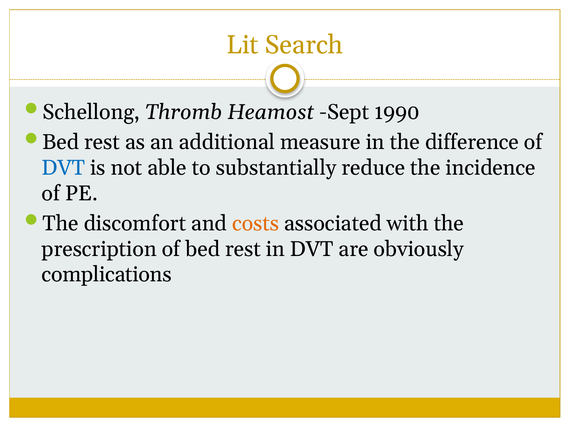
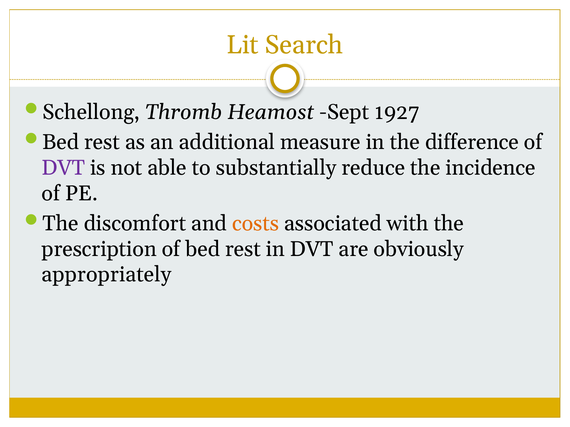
1990: 1990 -> 1927
DVT at (63, 168) colour: blue -> purple
complications: complications -> appropriately
